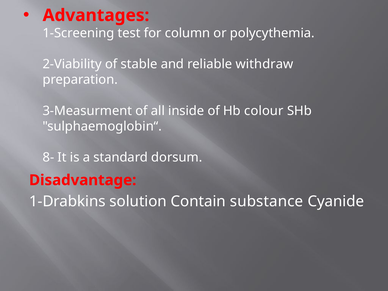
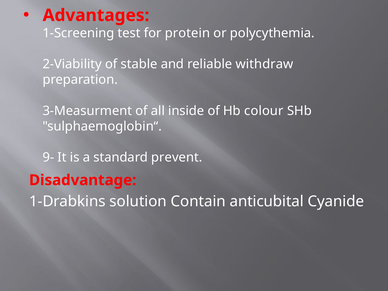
column: column -> protein
8-: 8- -> 9-
dorsum: dorsum -> prevent
substance: substance -> anticubital
